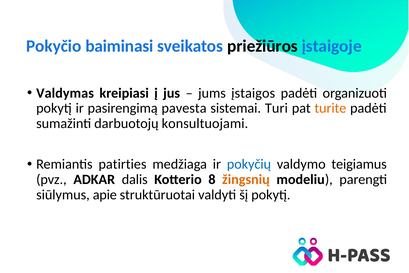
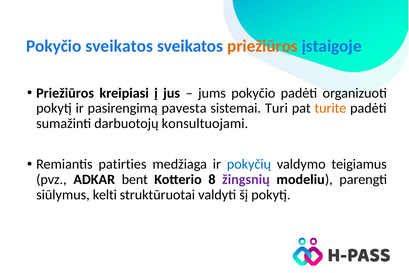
Pokyčio baiminasi: baiminasi -> sveikatos
priežiūros at (262, 46) colour: black -> orange
Valdymas at (65, 93): Valdymas -> Priežiūros
jums įstaigos: įstaigos -> pokyčio
dalis: dalis -> bent
žingsnių colour: orange -> purple
apie: apie -> kelti
